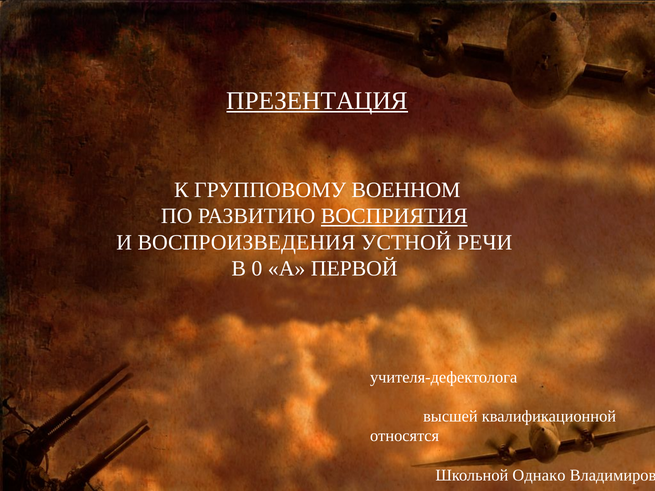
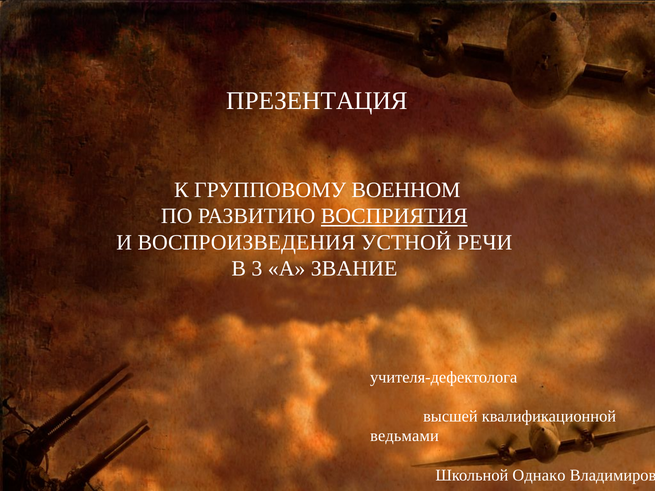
ПРЕЗЕНТАЦИЯ underline: present -> none
0: 0 -> 3
ПЕРВОЙ: ПЕРВОЙ -> ЗВАНИЕ
относятся: относятся -> ведьмами
